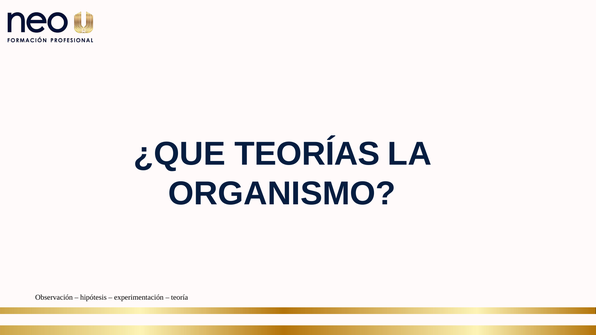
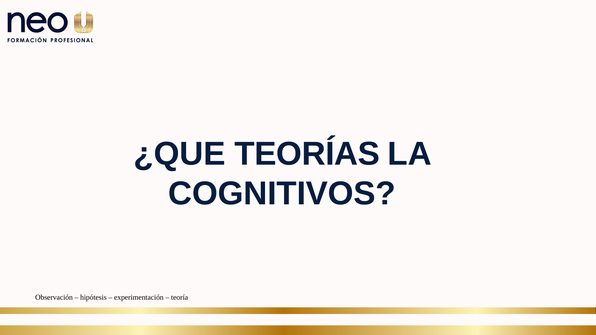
ORGANISMO: ORGANISMO -> COGNITIVOS
